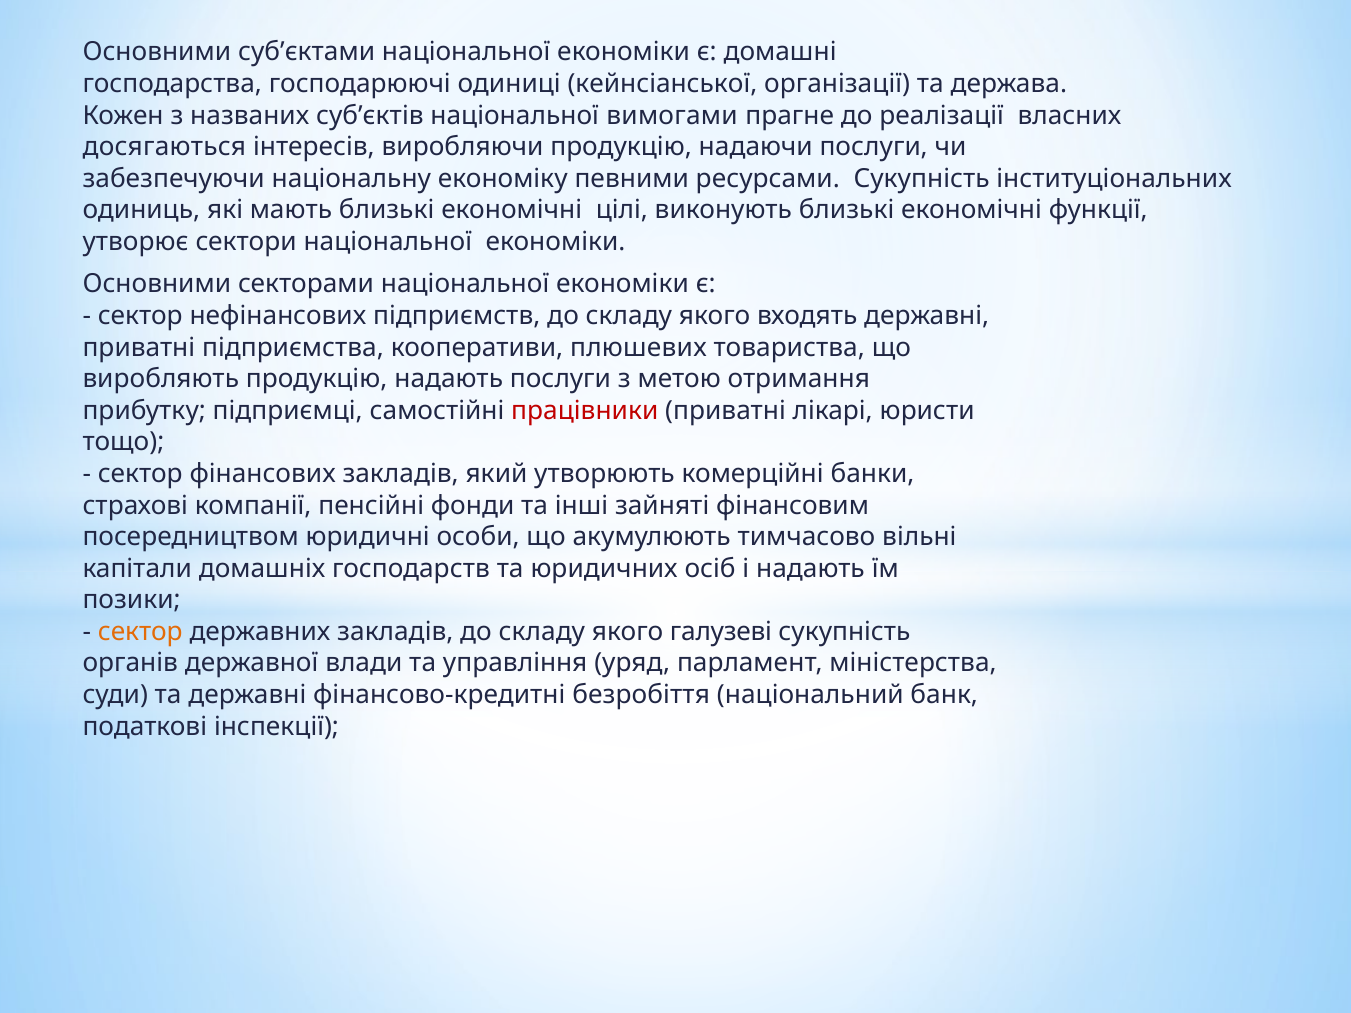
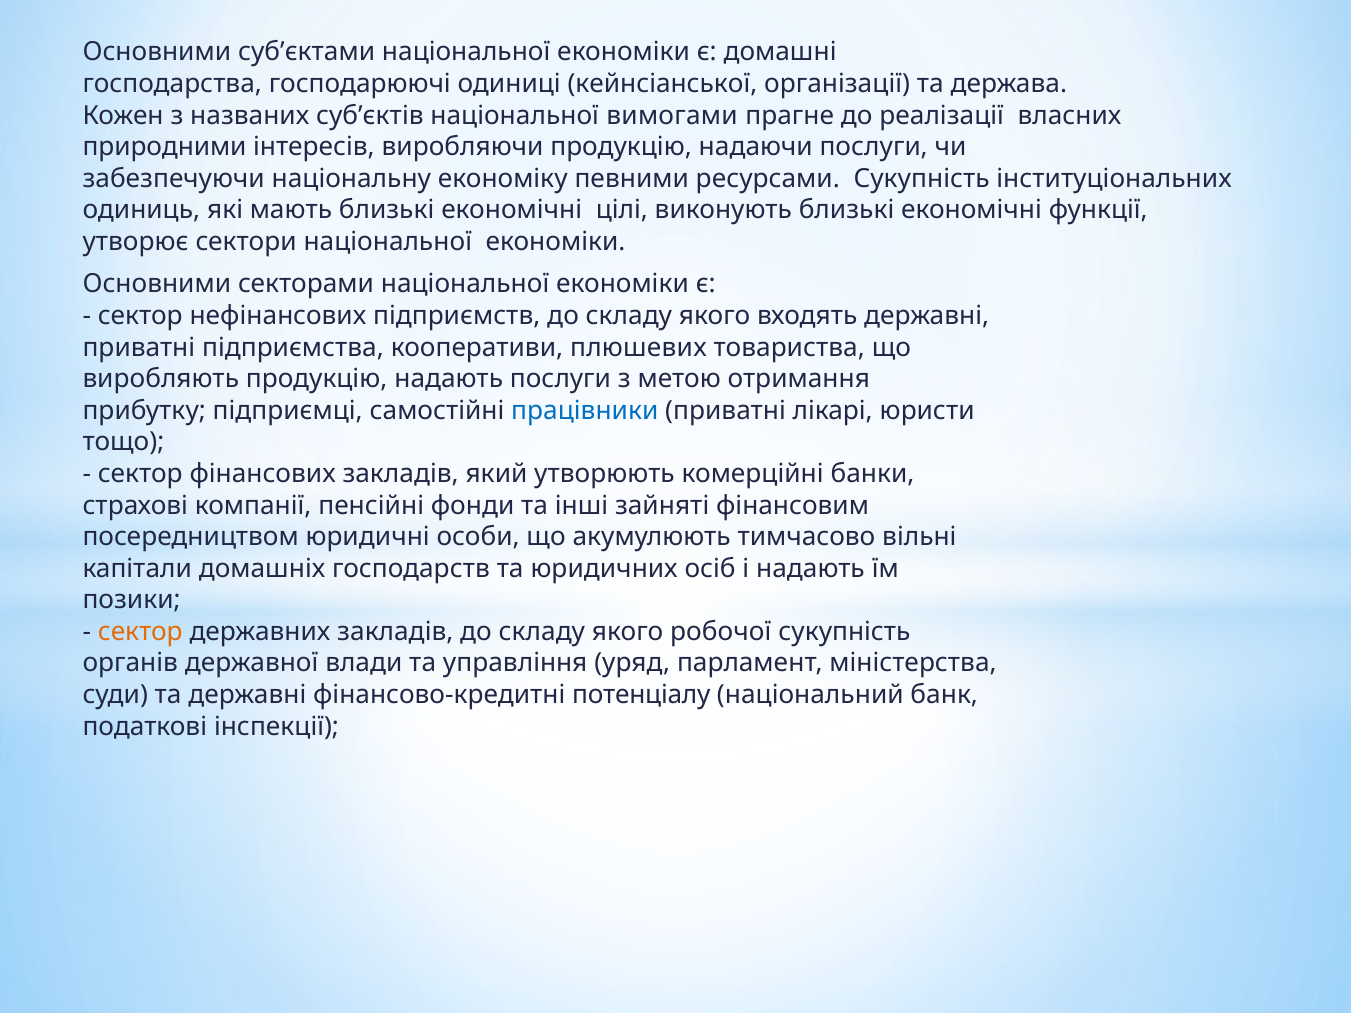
досягаються: досягаються -> природними
працівники colour: red -> blue
галузеві: галузеві -> робочої
безробіття: безробіття -> потенціалу
